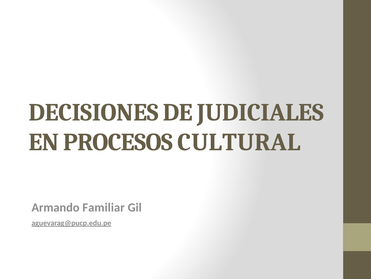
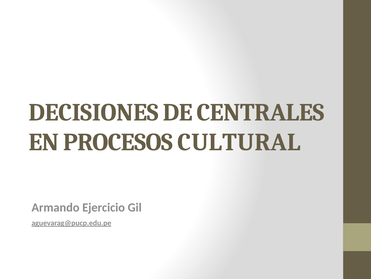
JUDICIALES: JUDICIALES -> CENTRALES
Familiar: Familiar -> Ejercicio
